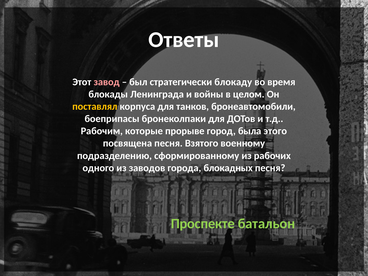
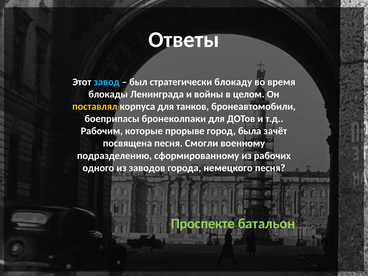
завод colour: pink -> light blue
этого: этого -> зачёт
Взятого: Взятого -> Смогли
блокадных: блокадных -> немецкого
